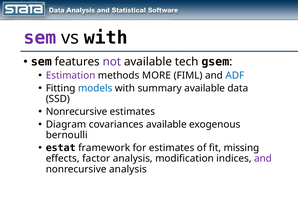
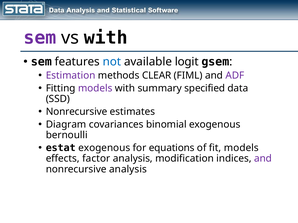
not colour: purple -> blue
tech: tech -> logit
MORE: MORE -> CLEAR
ADF colour: blue -> purple
models at (95, 88) colour: blue -> purple
summary available: available -> specified
covariances available: available -> binomial
estat framework: framework -> exogenous
for estimates: estimates -> equations
fit missing: missing -> models
